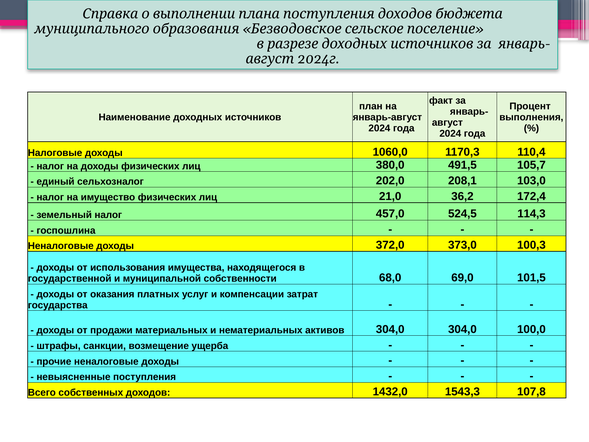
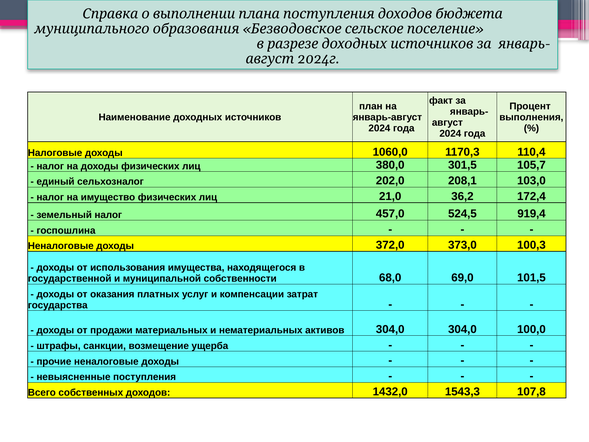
491,5: 491,5 -> 301,5
114,3: 114,3 -> 919,4
